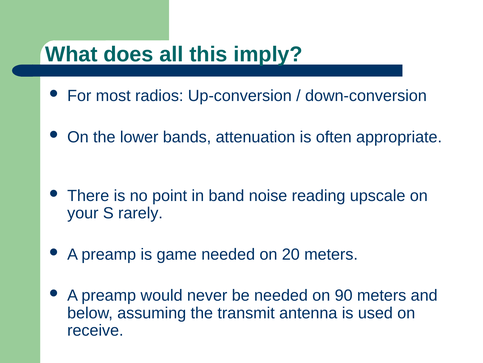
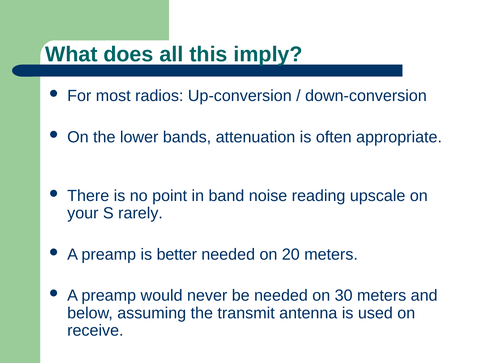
game: game -> better
90: 90 -> 30
